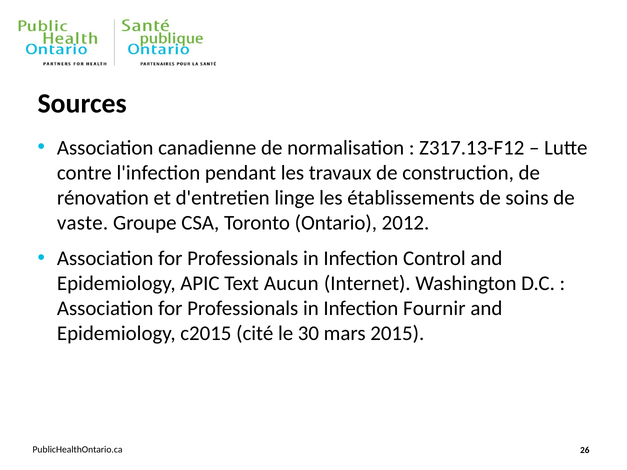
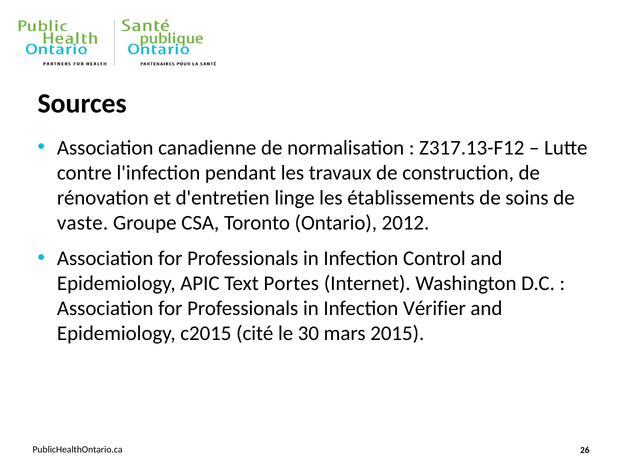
Aucun: Aucun -> Portes
Fournir: Fournir -> Vérifier
